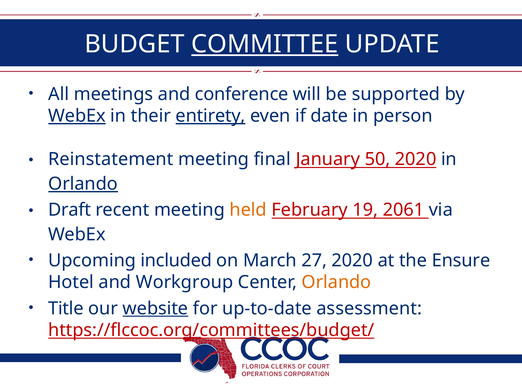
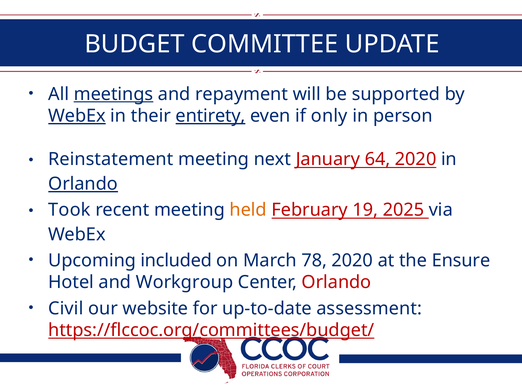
COMMITTEE underline: present -> none
meetings underline: none -> present
conference: conference -> repayment
date: date -> only
final: final -> next
50: 50 -> 64
Draft: Draft -> Took
2061: 2061 -> 2025
27: 27 -> 78
Orlando at (336, 283) colour: orange -> red
Title: Title -> Civil
website underline: present -> none
